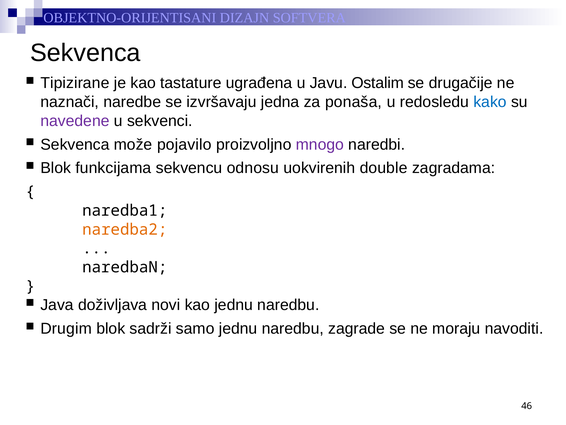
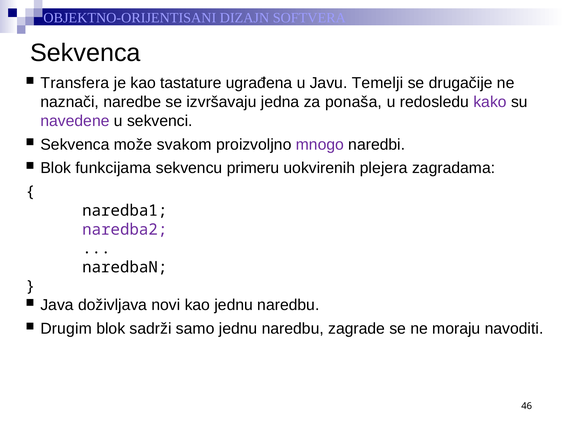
Tipizirane: Tipizirane -> Transfera
Ostalim: Ostalim -> Temelji
kako colour: blue -> purple
pojavilo: pojavilo -> svakom
odnosu: odnosu -> primeru
double: double -> plejera
naredba2 colour: orange -> purple
